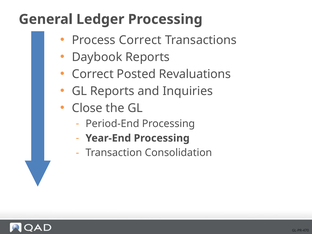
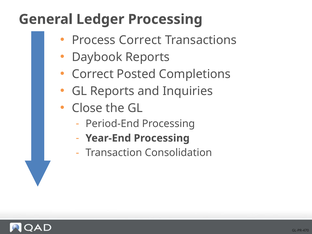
Revaluations: Revaluations -> Completions
